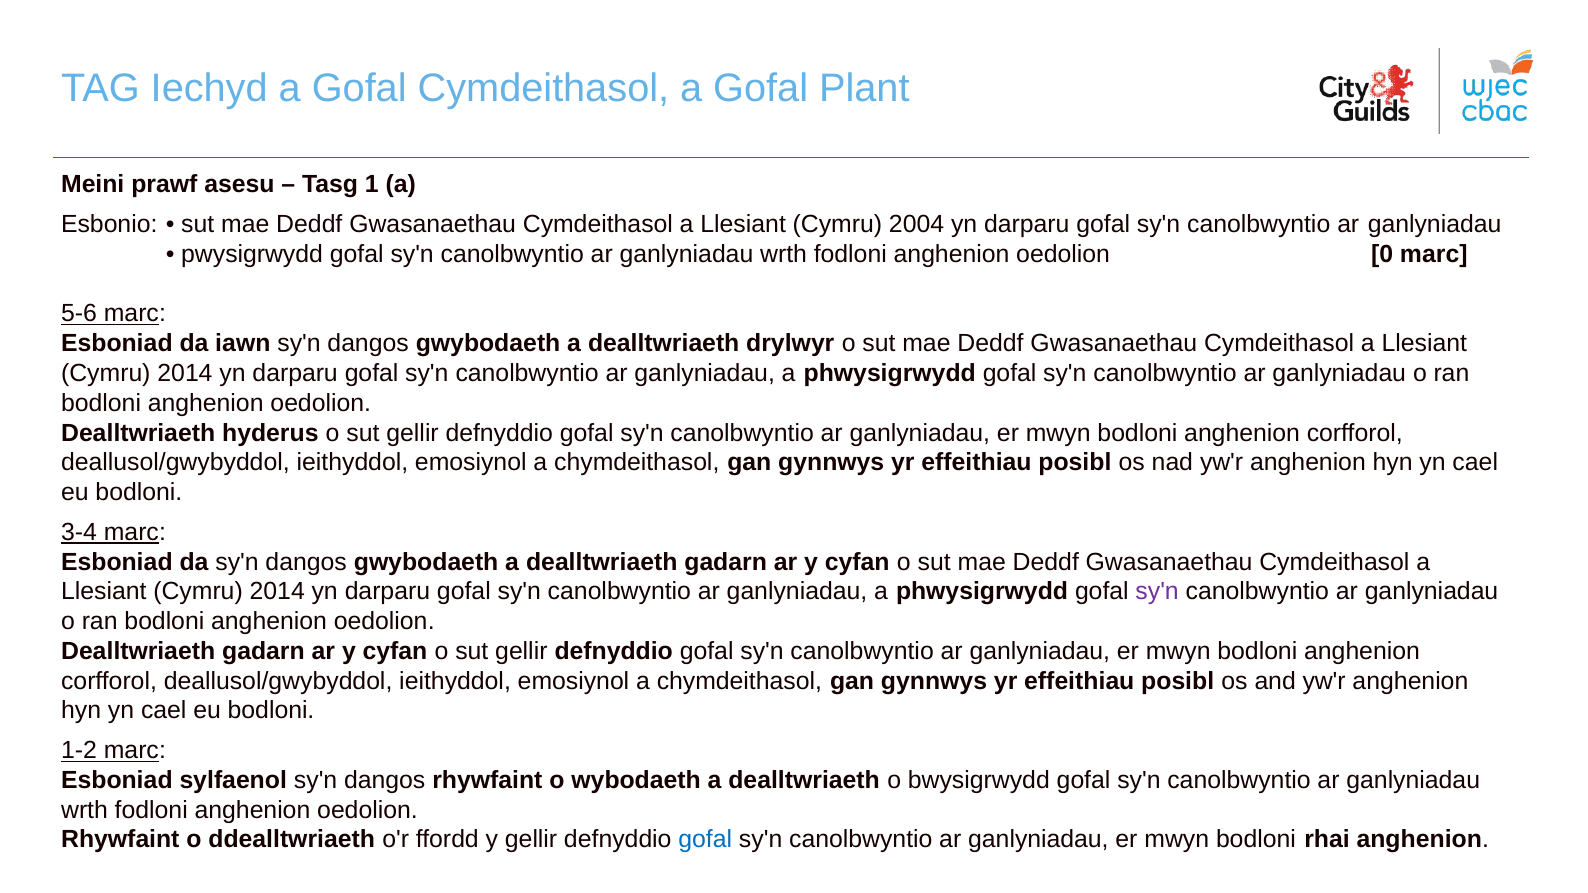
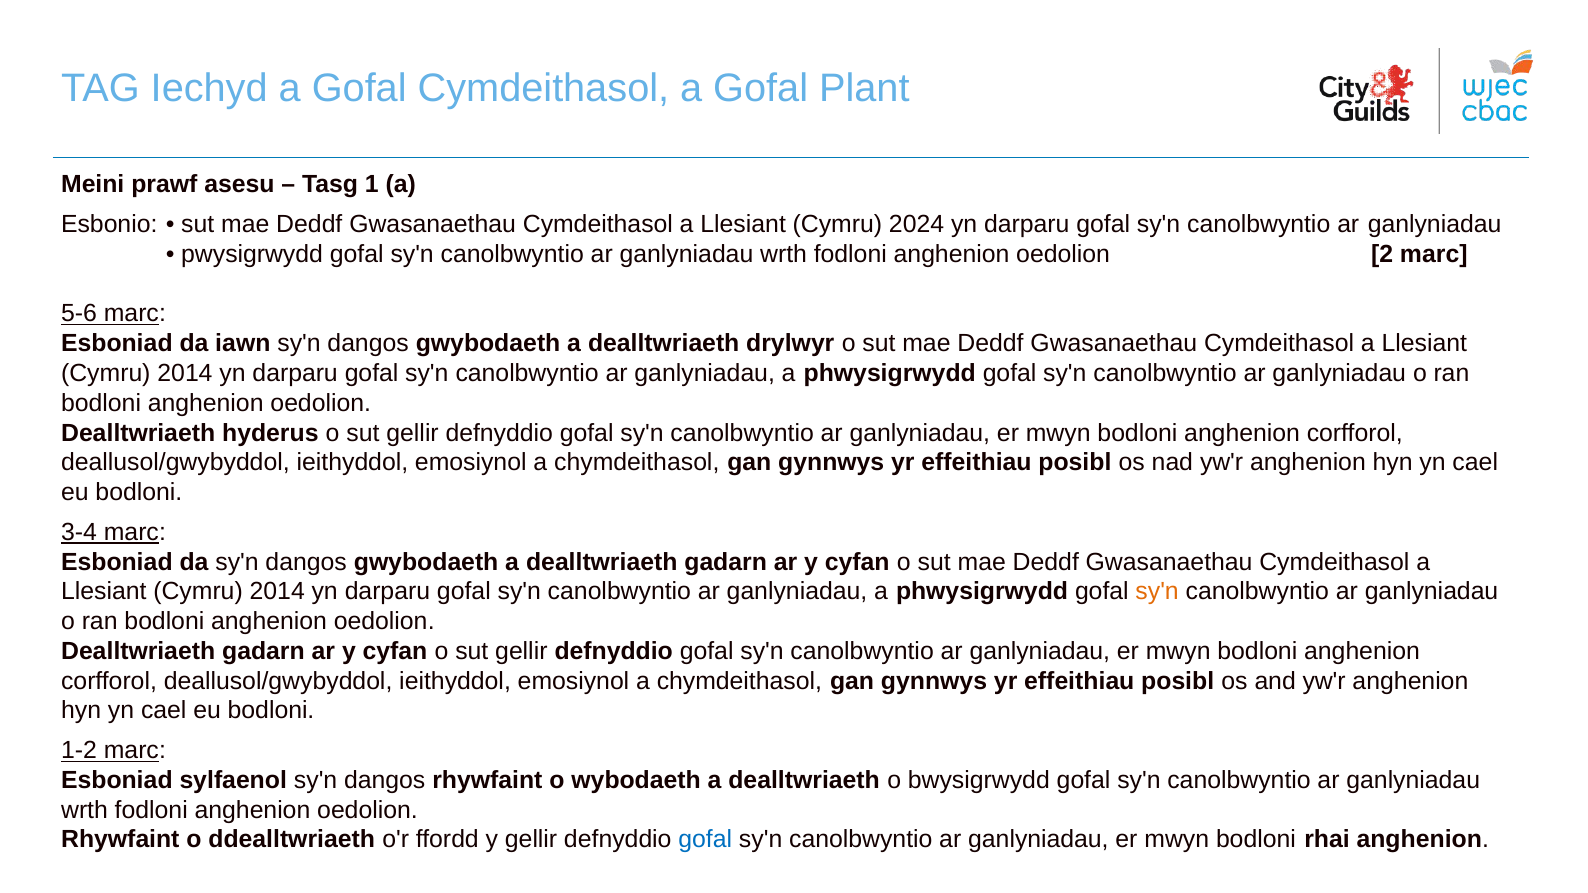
2004: 2004 -> 2024
0: 0 -> 2
sy'n at (1157, 592) colour: purple -> orange
